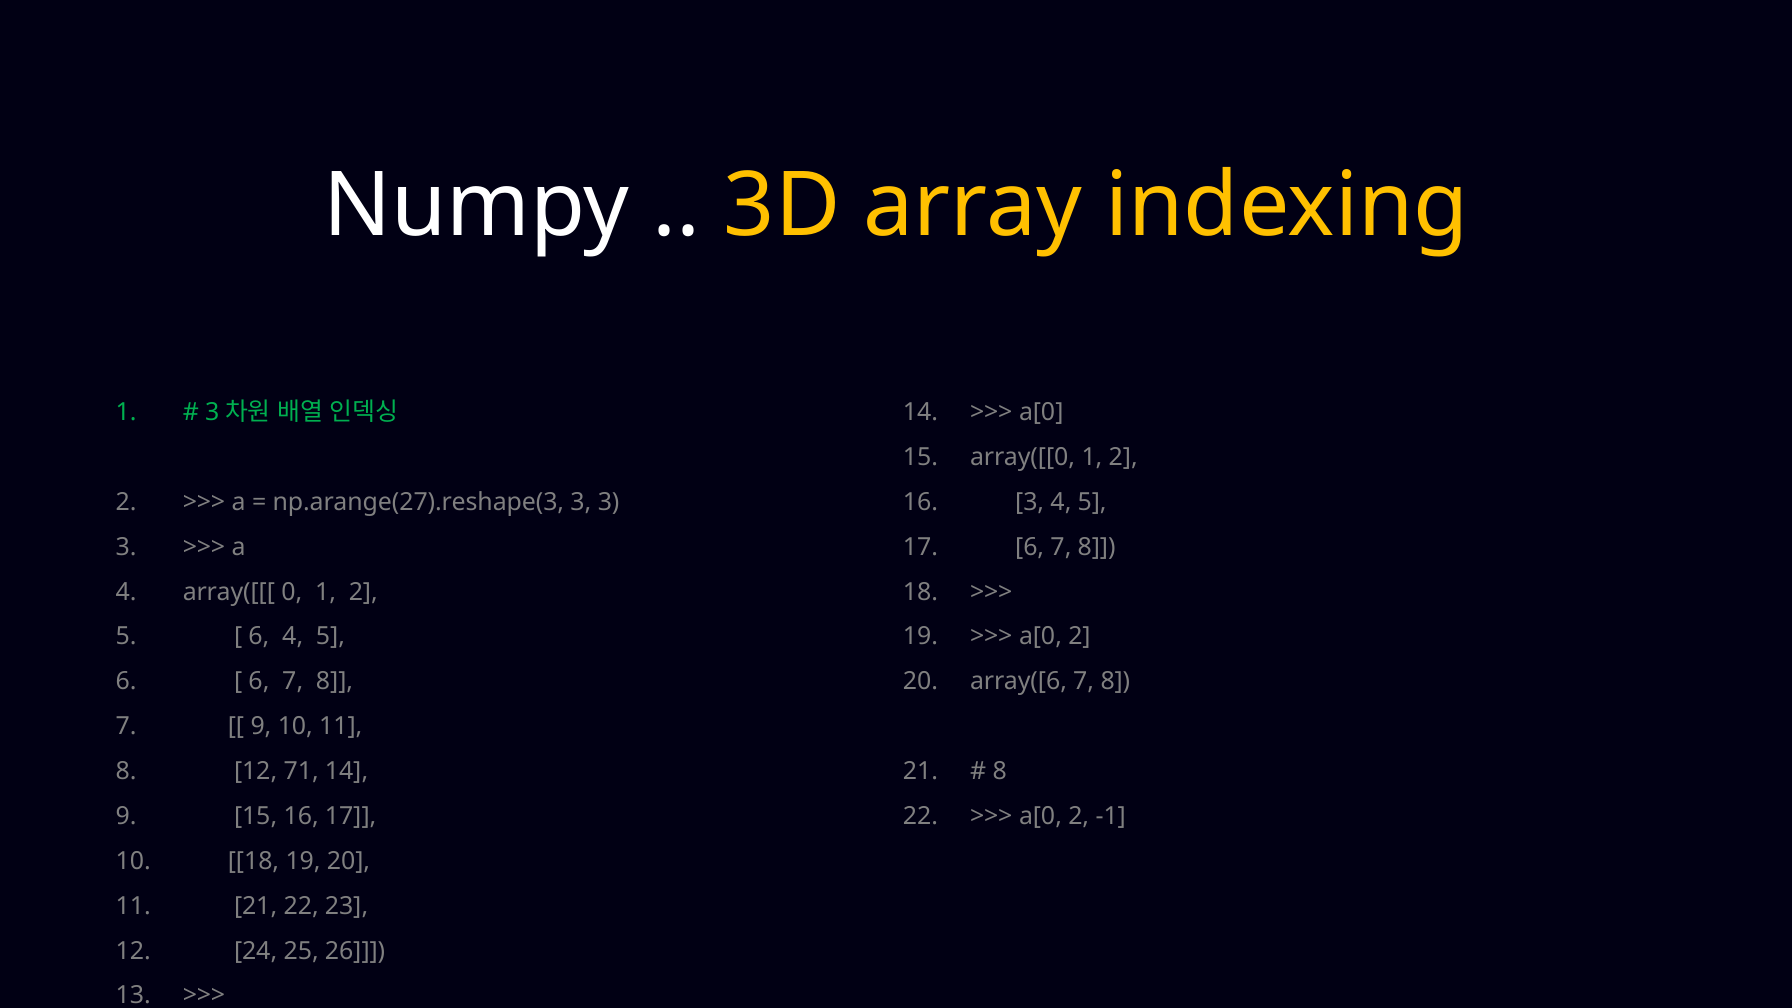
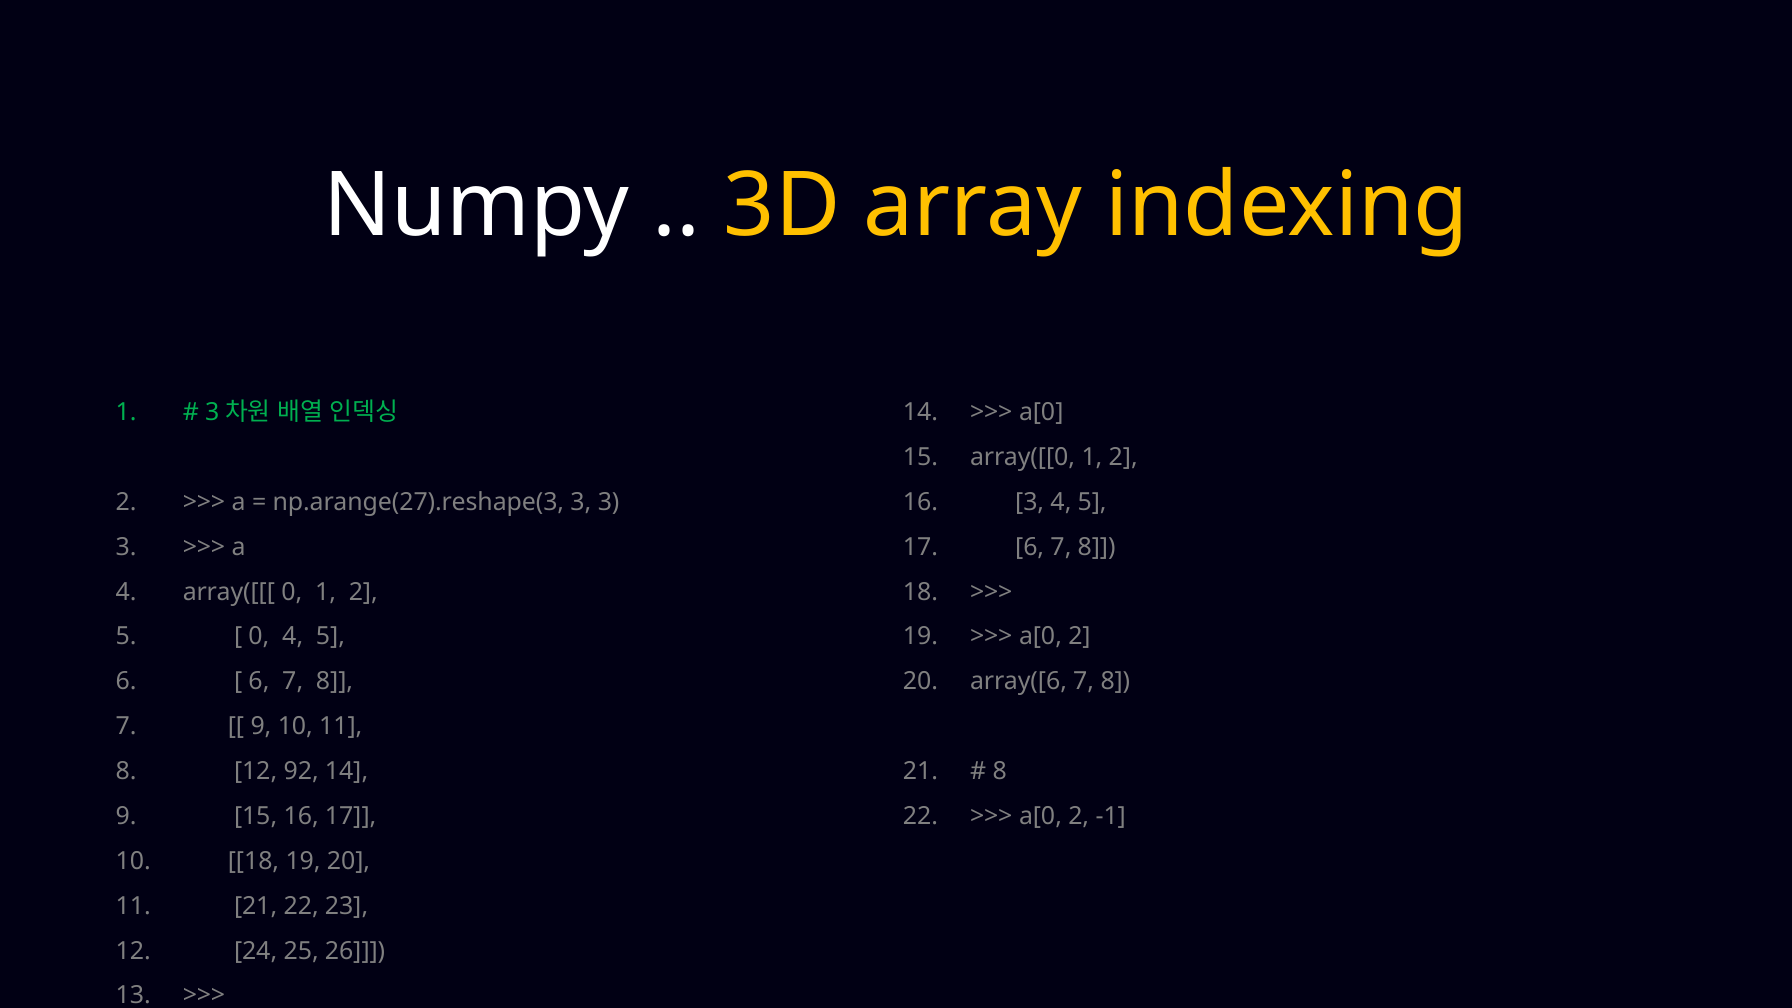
6 at (259, 637): 6 -> 0
71: 71 -> 92
